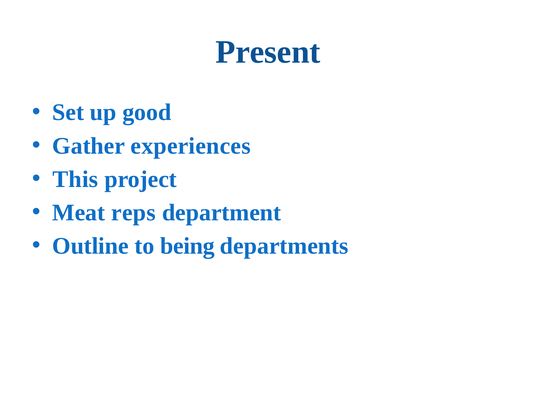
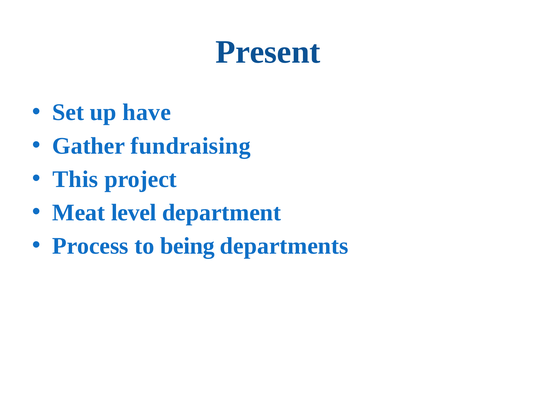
good: good -> have
experiences: experiences -> fundraising
reps: reps -> level
Outline: Outline -> Process
